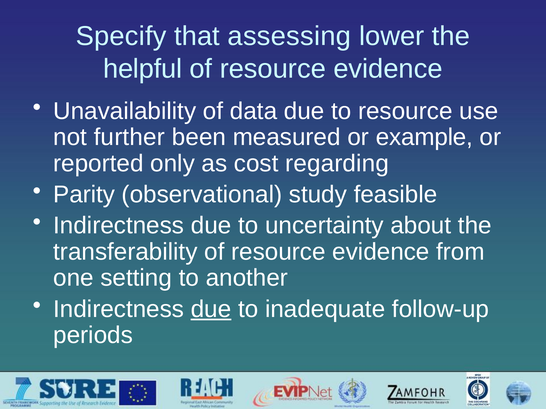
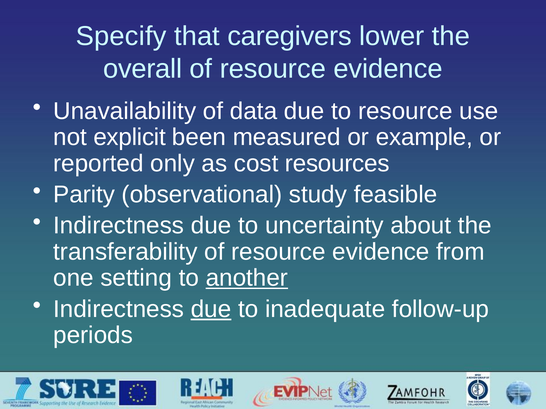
assessing: assessing -> caregivers
helpful: helpful -> overall
further: further -> explicit
regarding: regarding -> resources
another underline: none -> present
